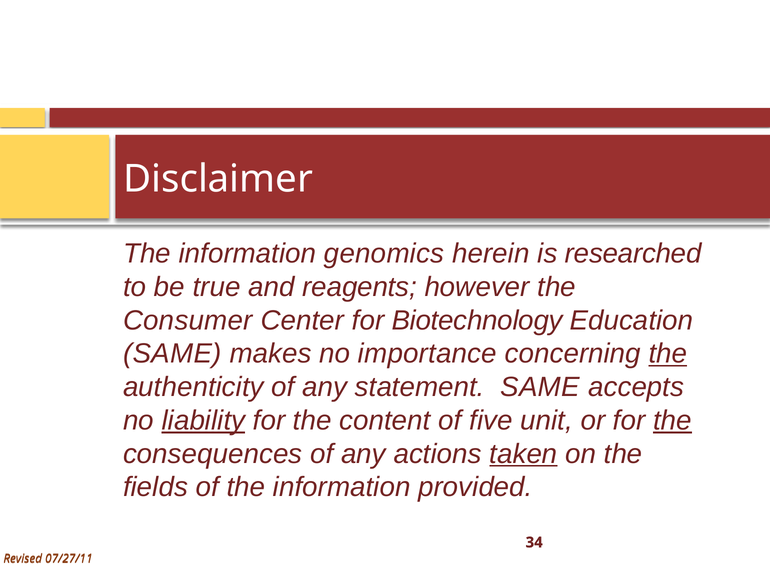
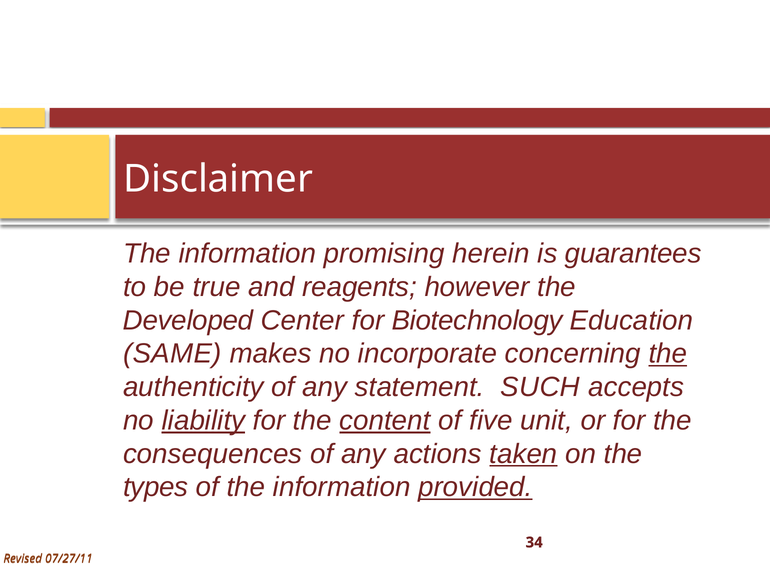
genomics: genomics -> promising
researched: researched -> guarantees
Consumer: Consumer -> Developed
importance: importance -> incorporate
statement SAME: SAME -> SUCH
content underline: none -> present
the at (673, 420) underline: present -> none
fields: fields -> types
provided underline: none -> present
